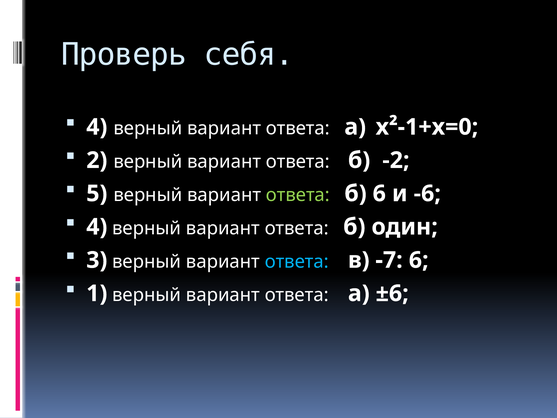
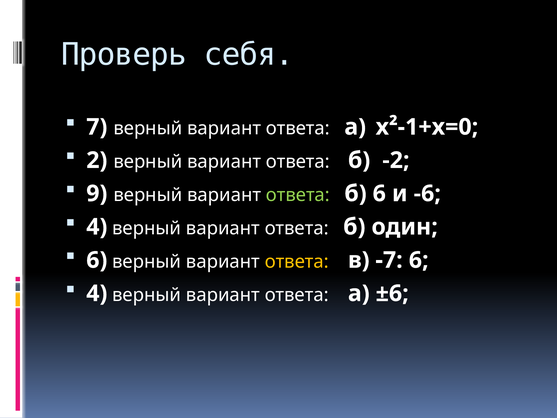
4 at (97, 127): 4 -> 7
5: 5 -> 9
3 at (97, 260): 3 -> 6
ответа at (297, 262) colour: light blue -> yellow
1 at (97, 293): 1 -> 4
